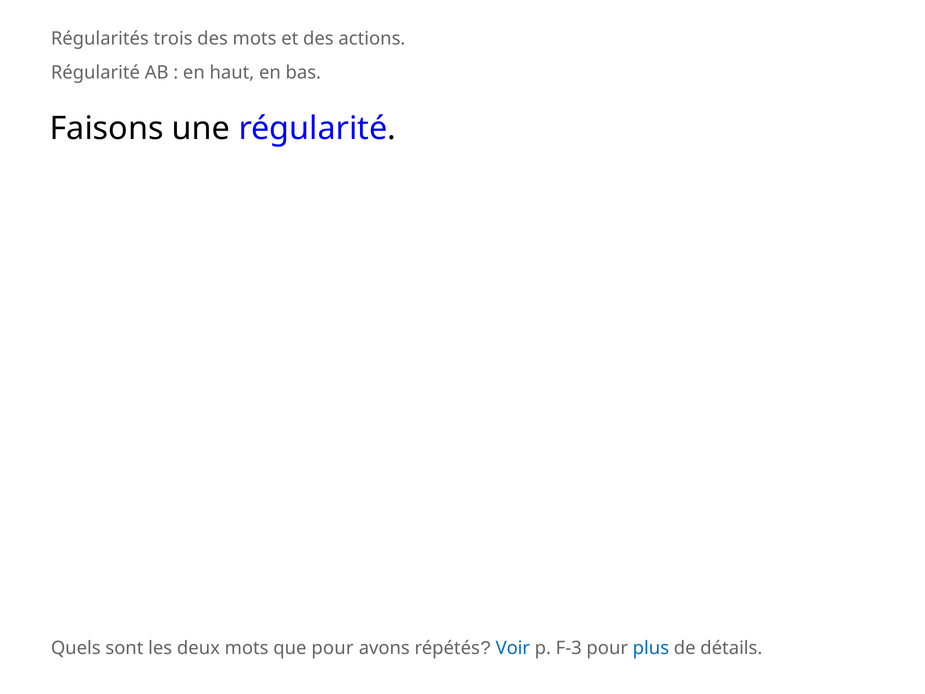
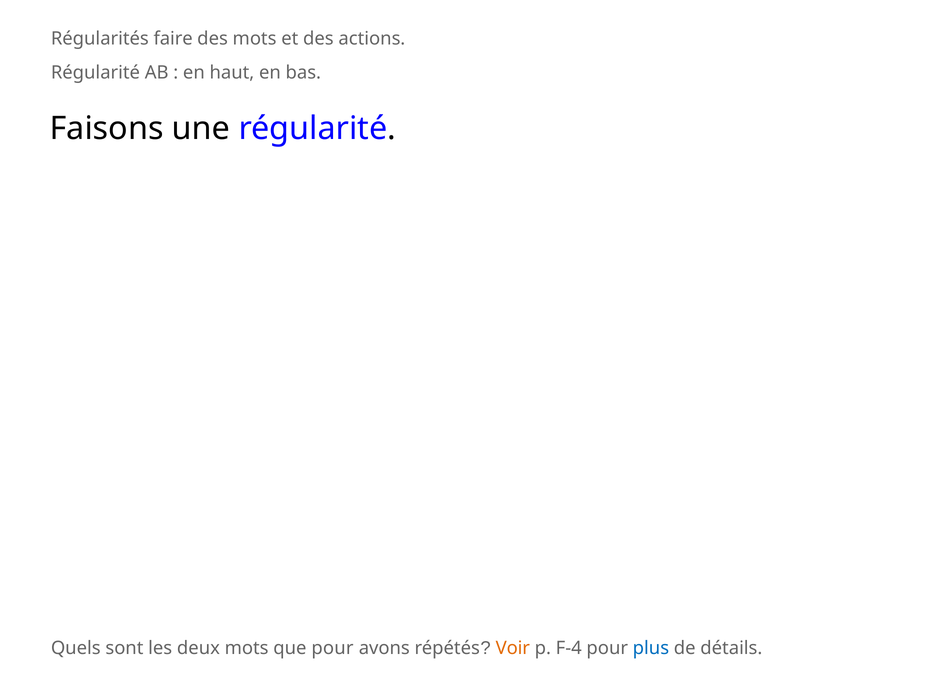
trois: trois -> faire
Voir colour: blue -> orange
F-3: F-3 -> F-4
